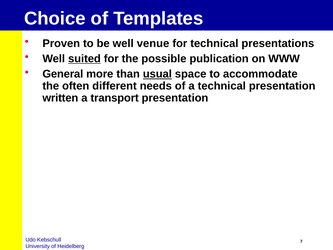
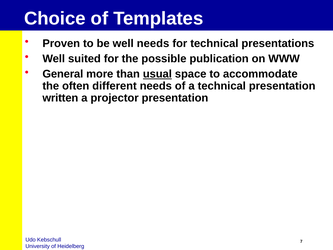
well venue: venue -> needs
suited underline: present -> none
transport: transport -> projector
